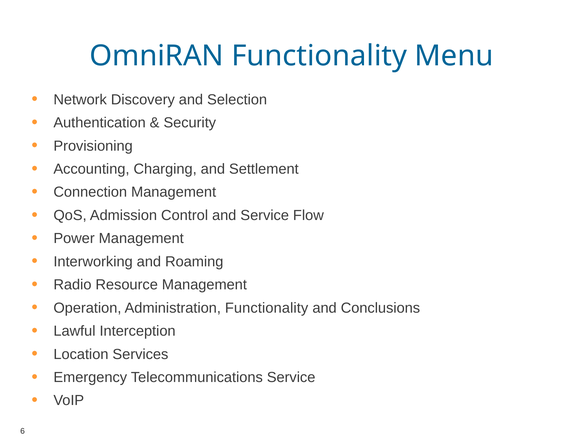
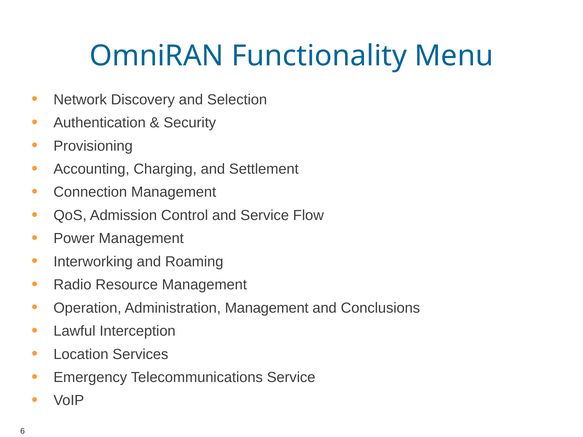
Administration Functionality: Functionality -> Management
